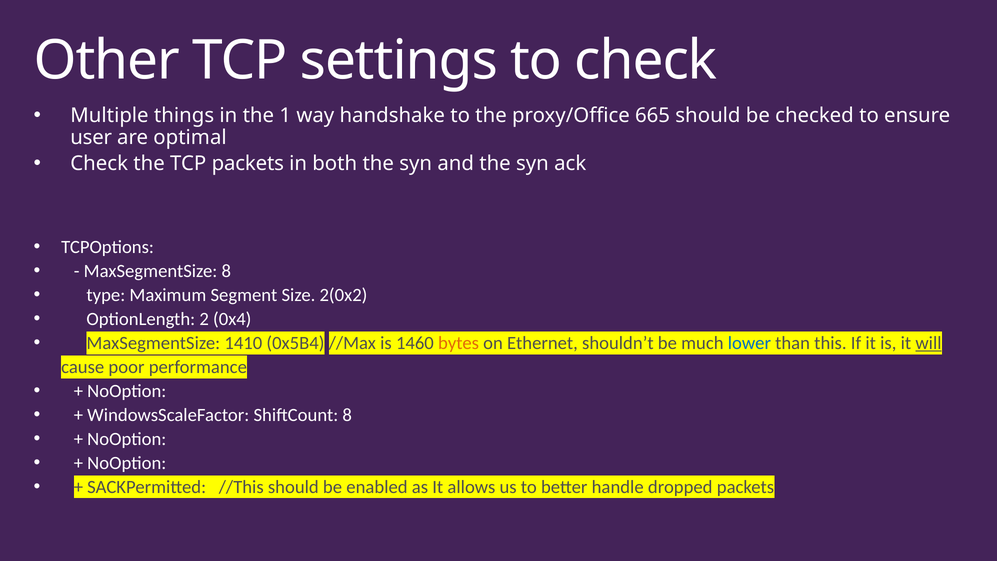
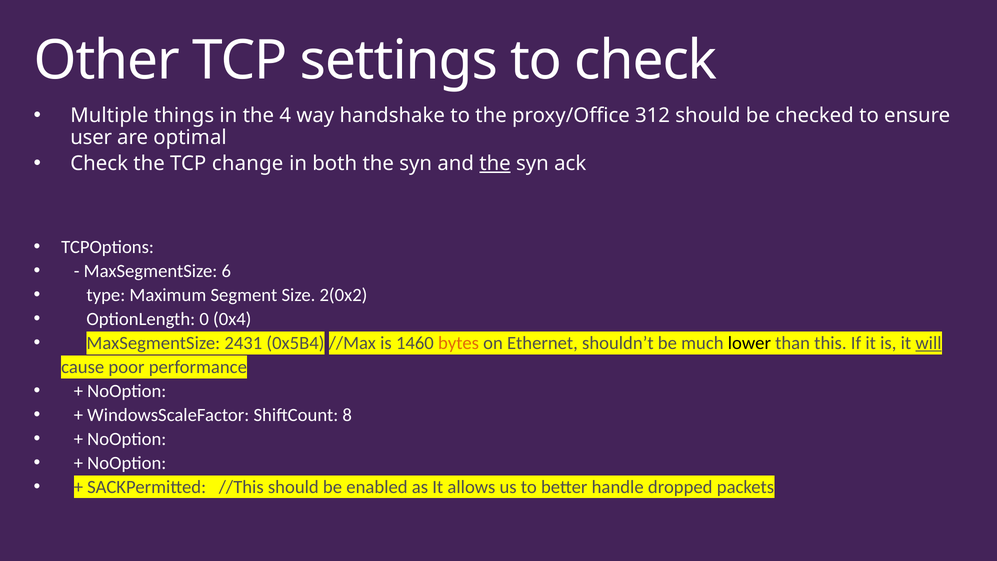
1: 1 -> 4
665: 665 -> 312
TCP packets: packets -> change
the at (495, 163) underline: none -> present
MaxSegmentSize 8: 8 -> 6
2: 2 -> 0
1410: 1410 -> 2431
lower colour: blue -> black
